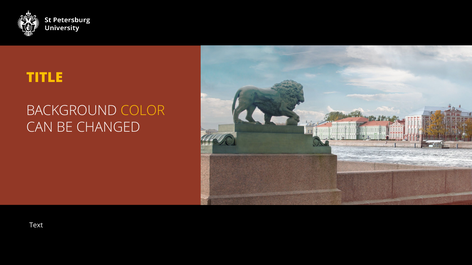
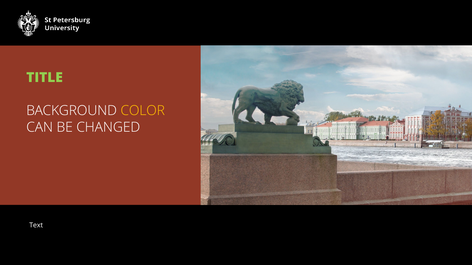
TITLE colour: yellow -> light green
